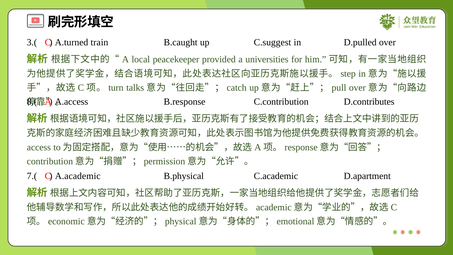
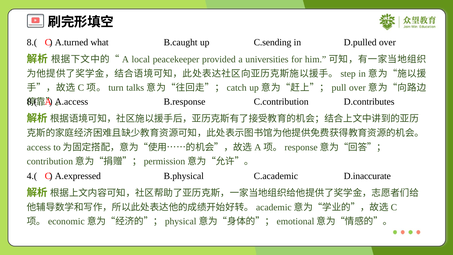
3.( at (32, 42): 3.( -> 8.(
train: train -> what
C.suggest: C.suggest -> C.sending
7.(: 7.( -> 4.(
A.academic: A.academic -> A.expressed
D.apartment: D.apartment -> D.inaccurate
